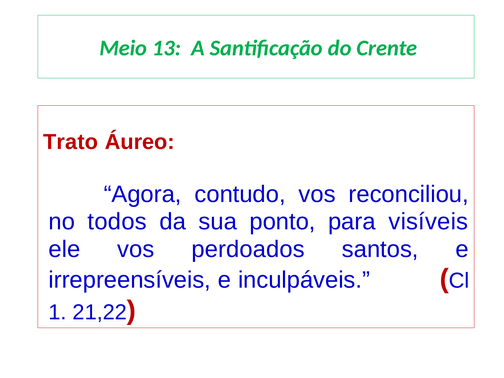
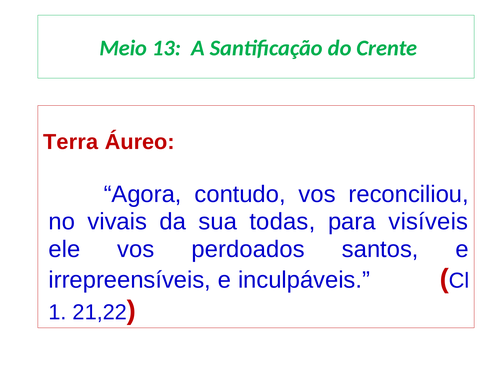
Trato: Trato -> Terra
todos: todos -> vivais
ponto: ponto -> todas
